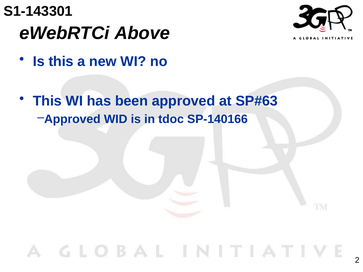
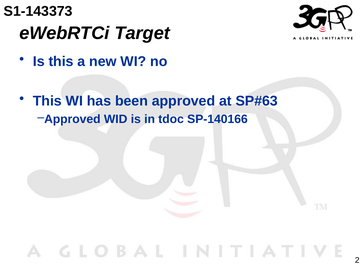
S1-143301: S1-143301 -> S1-143373
Above: Above -> Target
